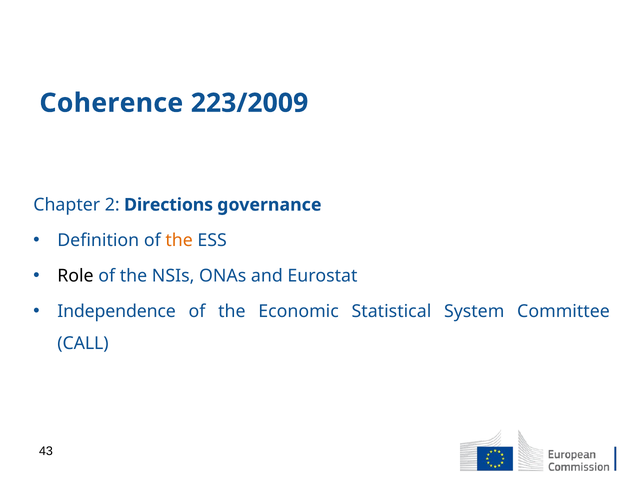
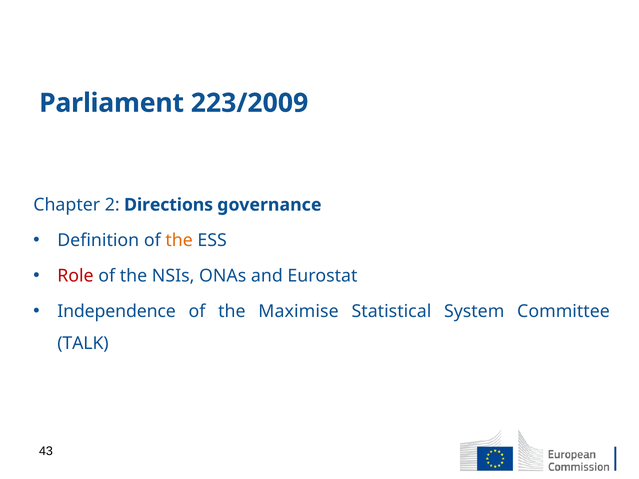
Coherence: Coherence -> Parliament
Role colour: black -> red
Economic: Economic -> Maximise
CALL: CALL -> TALK
